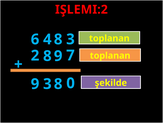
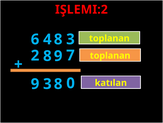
şekilde: şekilde -> katılan
